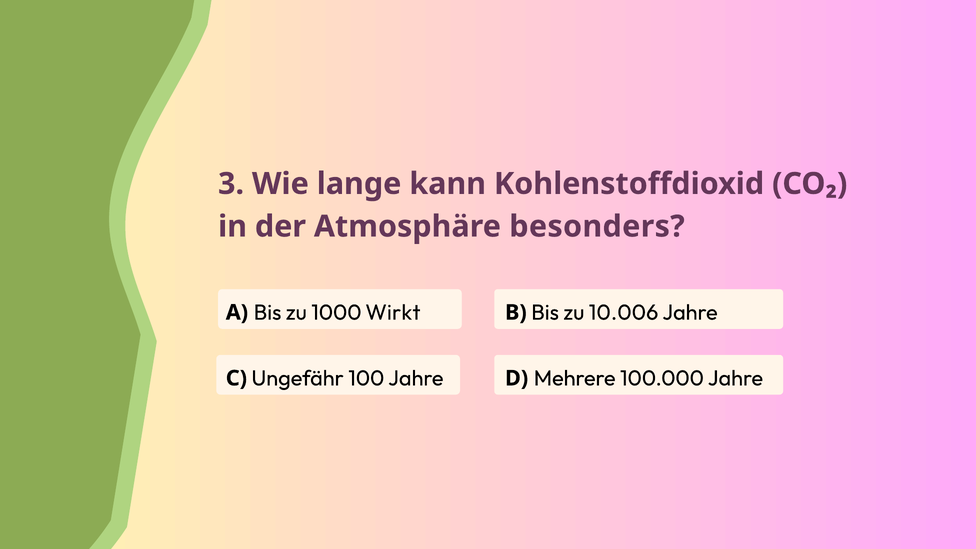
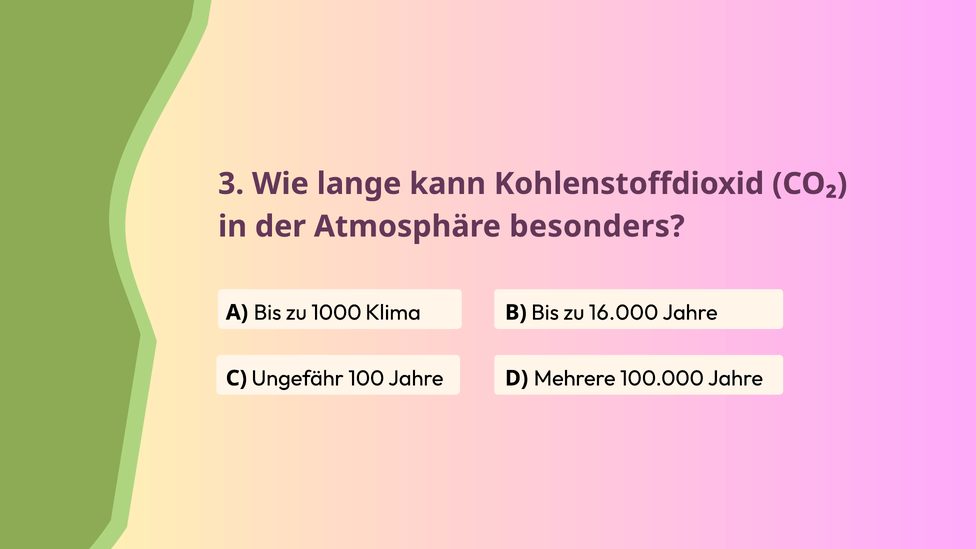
Wirkt: Wirkt -> Klima
10.006: 10.006 -> 16.000
